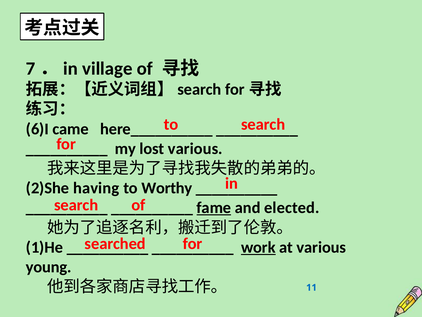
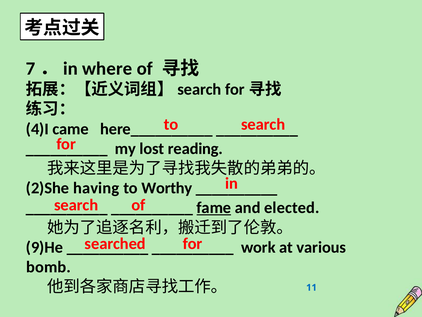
village: village -> where
6)I: 6)I -> 4)I
lost various: various -> reading
1)He: 1)He -> 9)He
work underline: present -> none
young: young -> bomb
